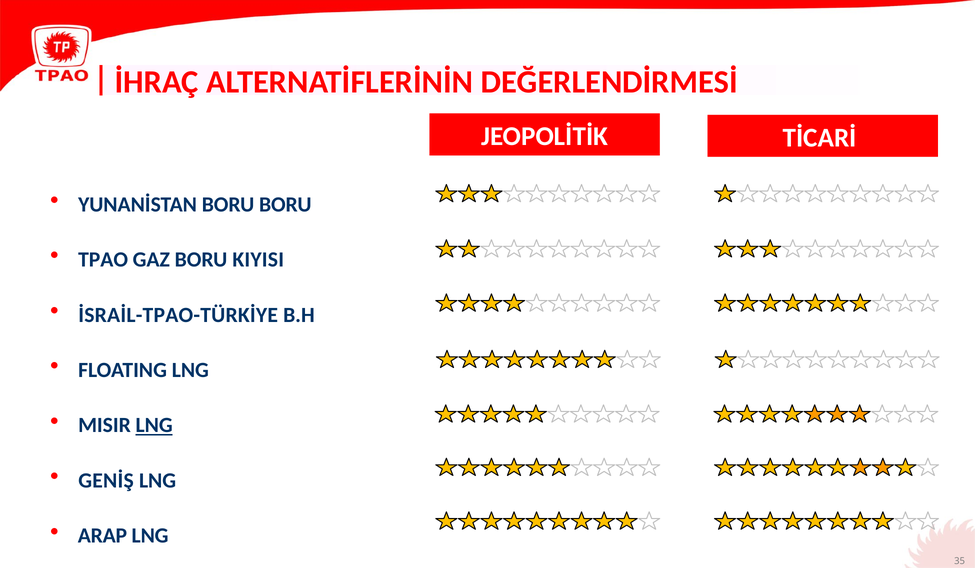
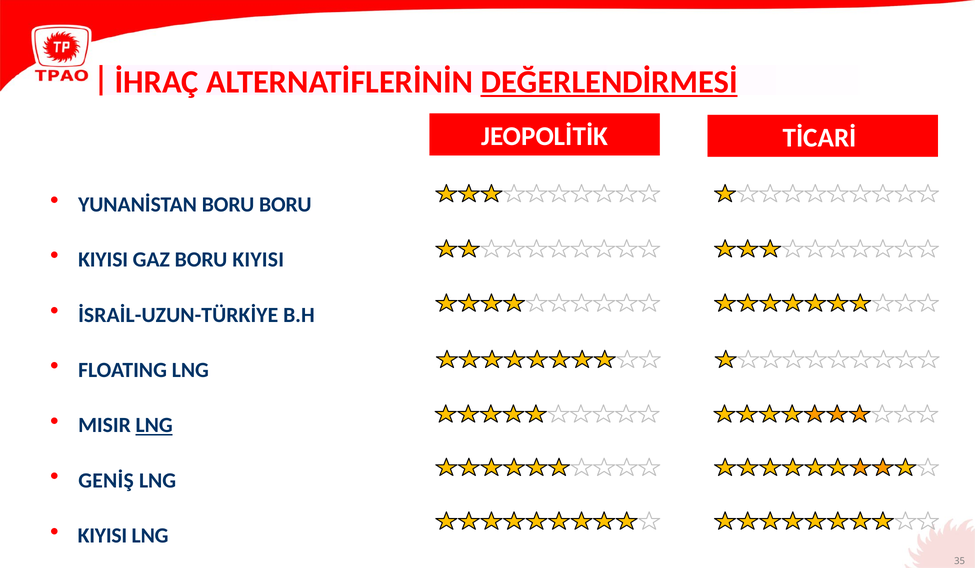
DEĞERLENDİRMESİ underline: none -> present
TPAO at (103, 260): TPAO -> KIYISI
İSRAİL-TPAO-TÜRKİYE: İSRAİL-TPAO-TÜRKİYE -> İSRAİL-UZUN-TÜRKİYE
ARAP at (102, 536): ARAP -> KIYISI
